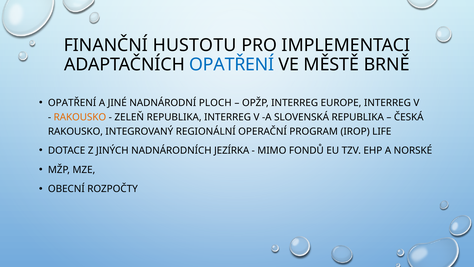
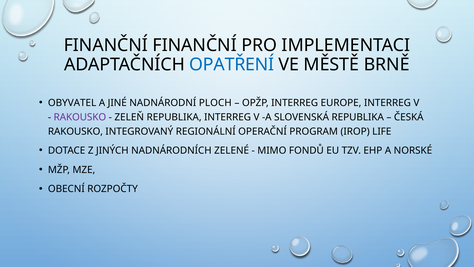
FINANČNÍ HUSTOTU: HUSTOTU -> FINANČNÍ
OPATŘENÍ at (72, 103): OPATŘENÍ -> OBYVATEL
RAKOUSKO at (80, 117) colour: orange -> purple
JEZÍRKA: JEZÍRKA -> ZELENÉ
